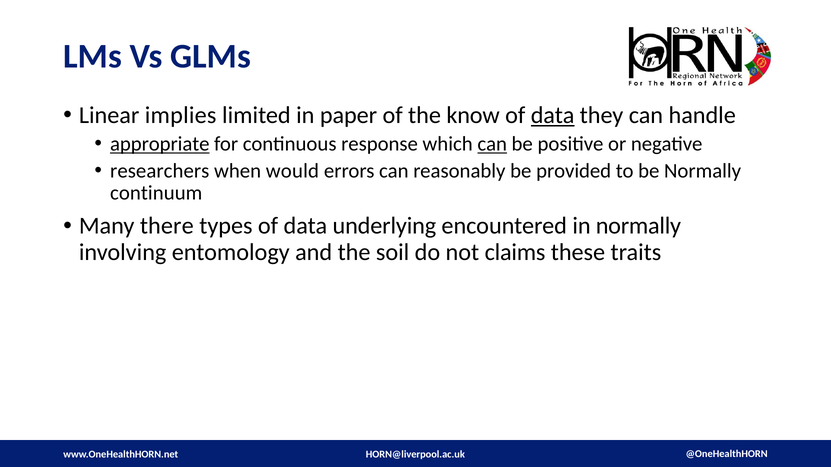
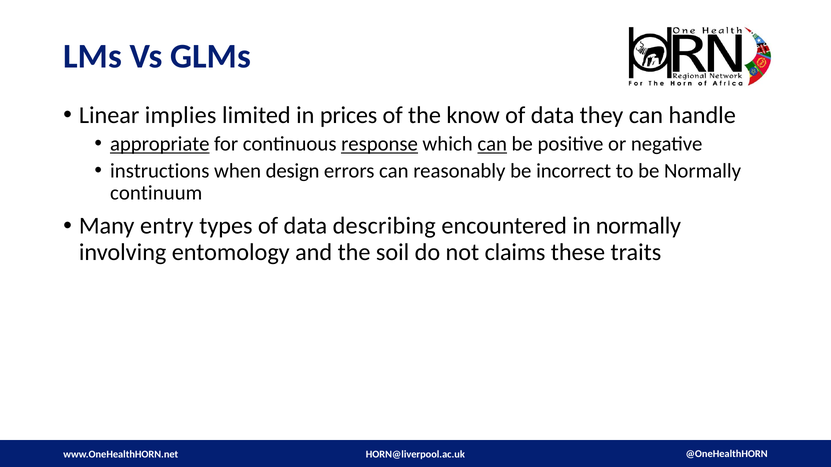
paper: paper -> prices
data at (553, 115) underline: present -> none
response underline: none -> present
researchers: researchers -> instructions
would: would -> design
provided: provided -> incorrect
there: there -> entry
underlying: underlying -> describing
